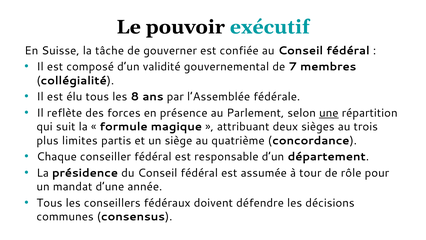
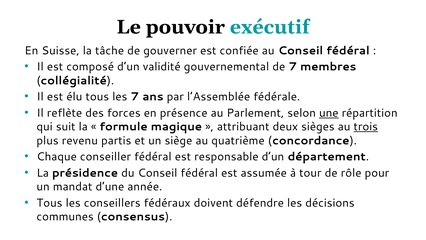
les 8: 8 -> 7
trois underline: none -> present
limites: limites -> revenu
